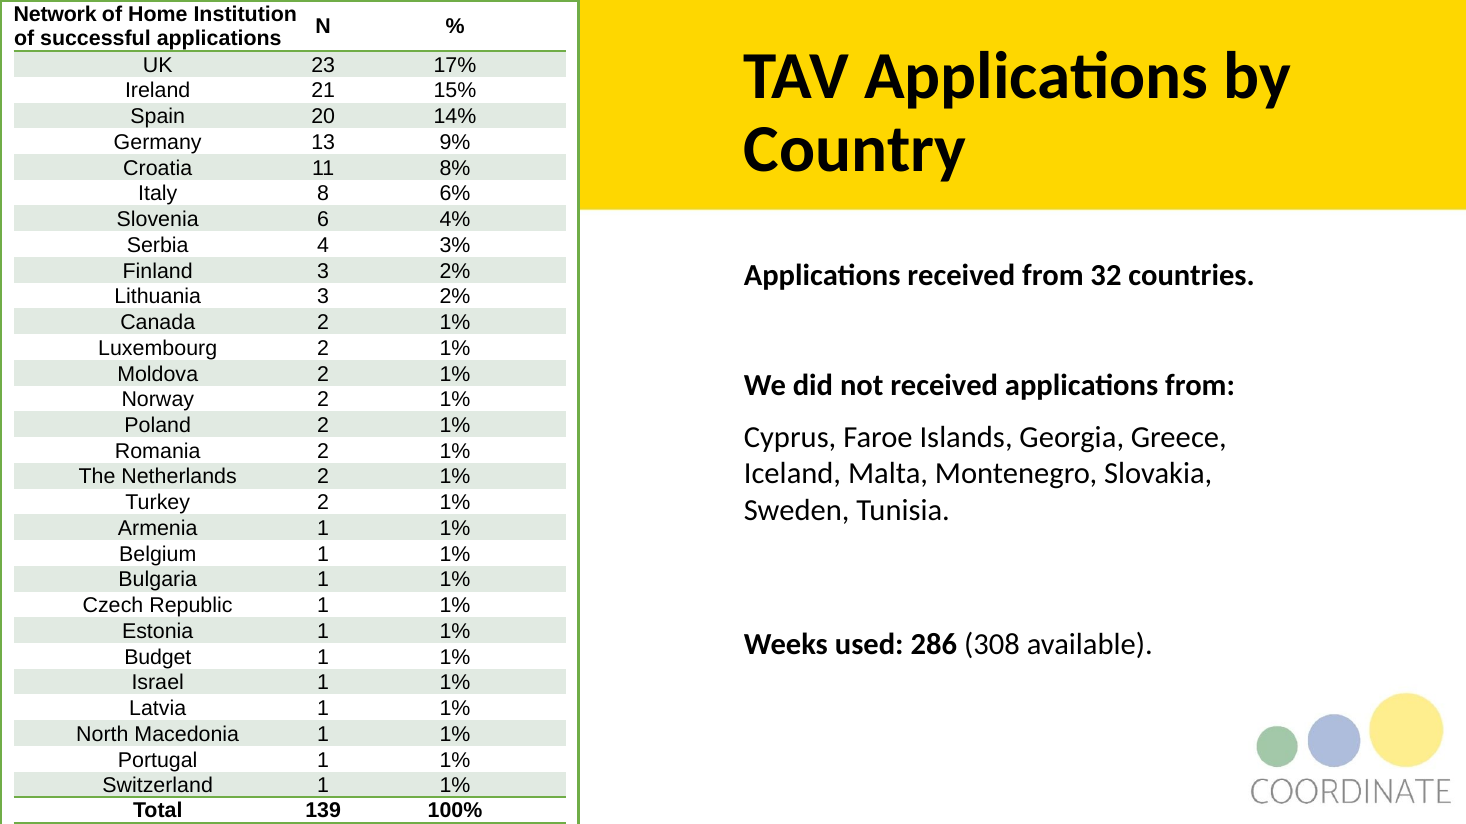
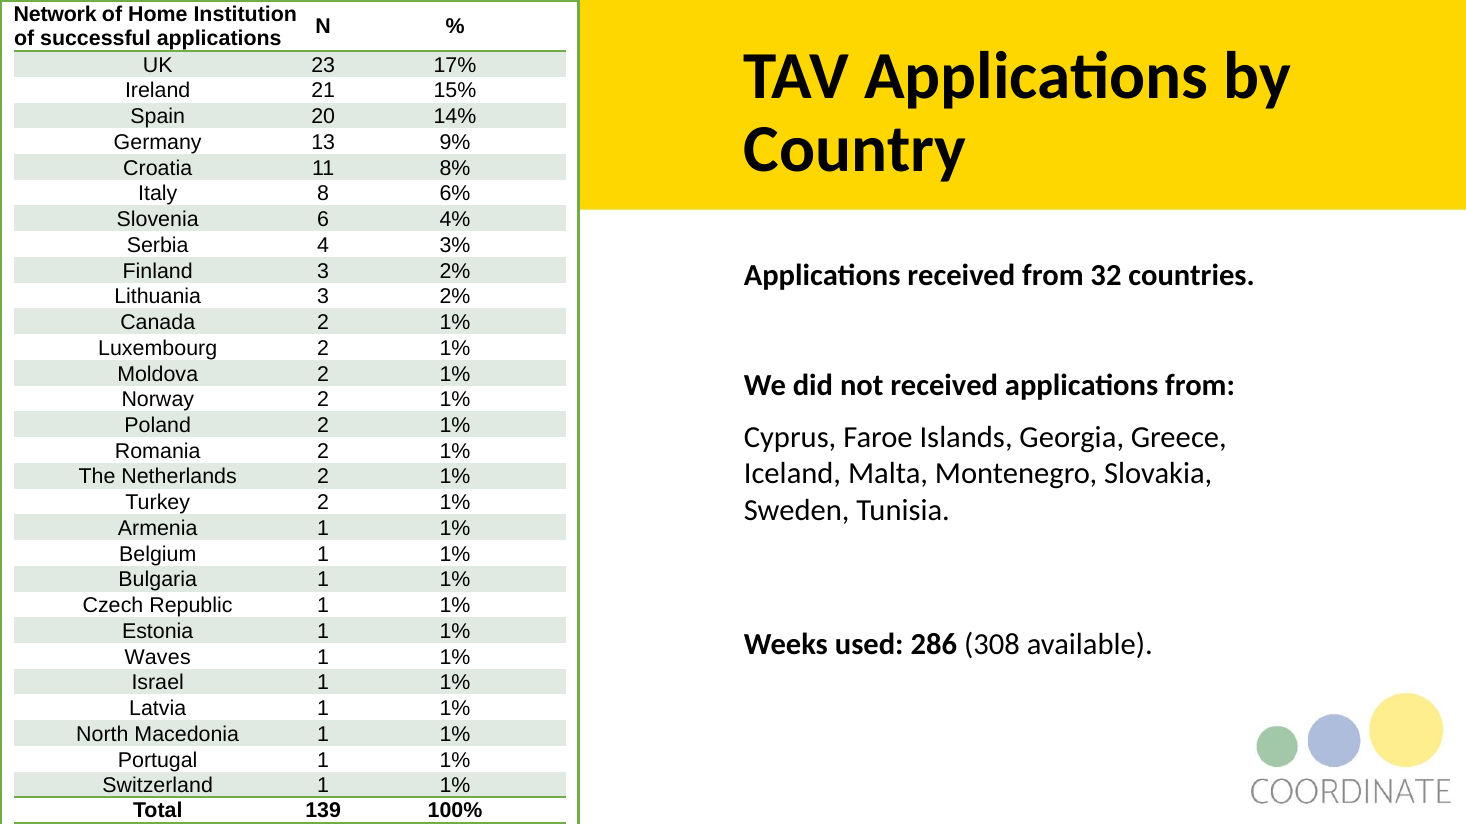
Budget: Budget -> Waves
